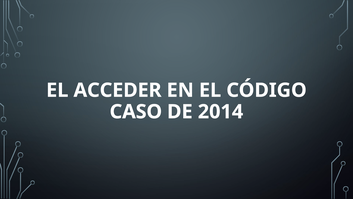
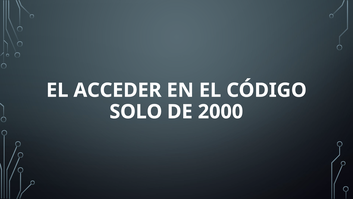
CASO: CASO -> SOLO
2014: 2014 -> 2000
